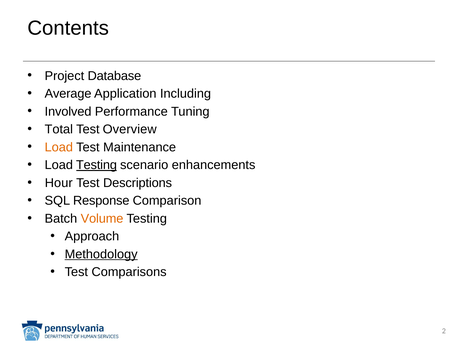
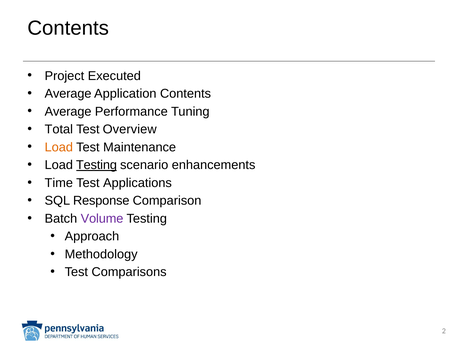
Database: Database -> Executed
Application Including: Including -> Contents
Involved at (68, 111): Involved -> Average
Hour: Hour -> Time
Descriptions: Descriptions -> Applications
Volume colour: orange -> purple
Methodology underline: present -> none
